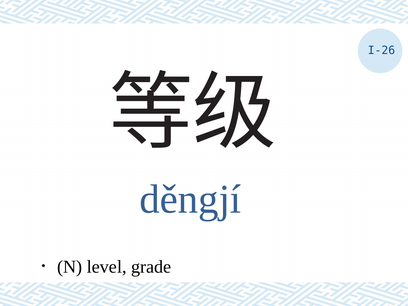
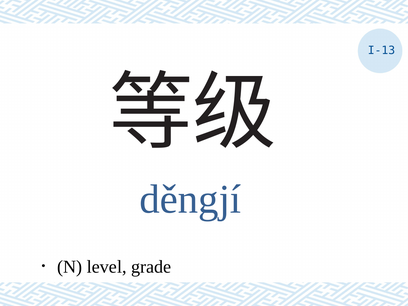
I-26: I-26 -> I-13
